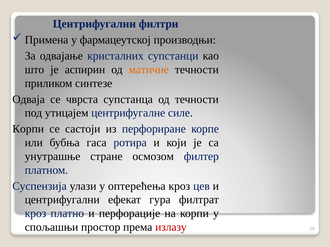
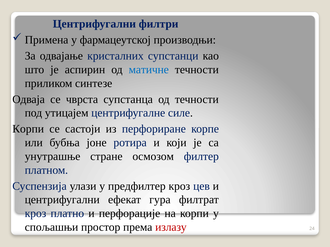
матичне colour: orange -> blue
гаса: гаса -> јоне
оптерећења: оптерећења -> предфилтер
